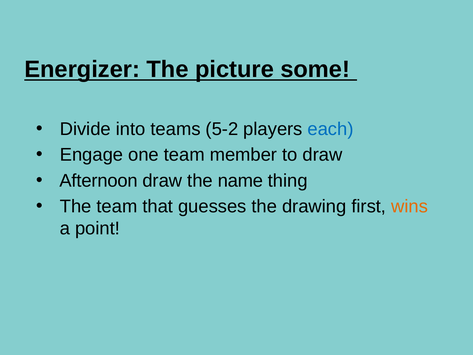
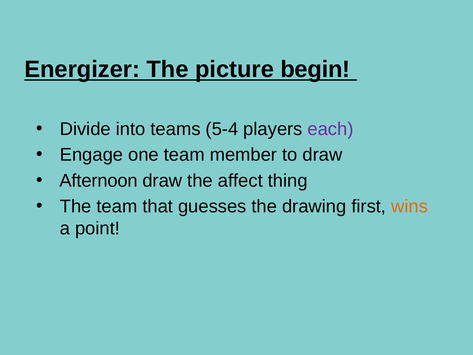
some: some -> begin
5-2: 5-2 -> 5-4
each colour: blue -> purple
name: name -> affect
